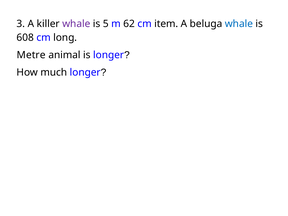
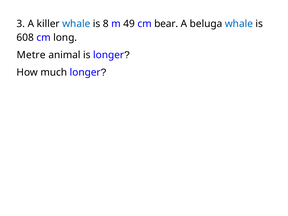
whale at (76, 24) colour: purple -> blue
5: 5 -> 8
62: 62 -> 49
item: item -> bear
